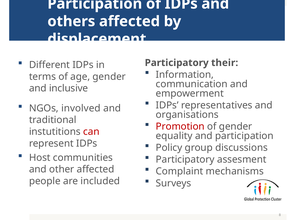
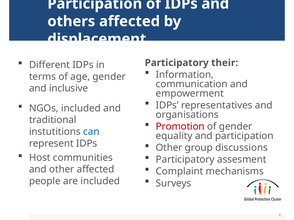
NGOs involved: involved -> included
can colour: red -> blue
Policy at (169, 148): Policy -> Other
